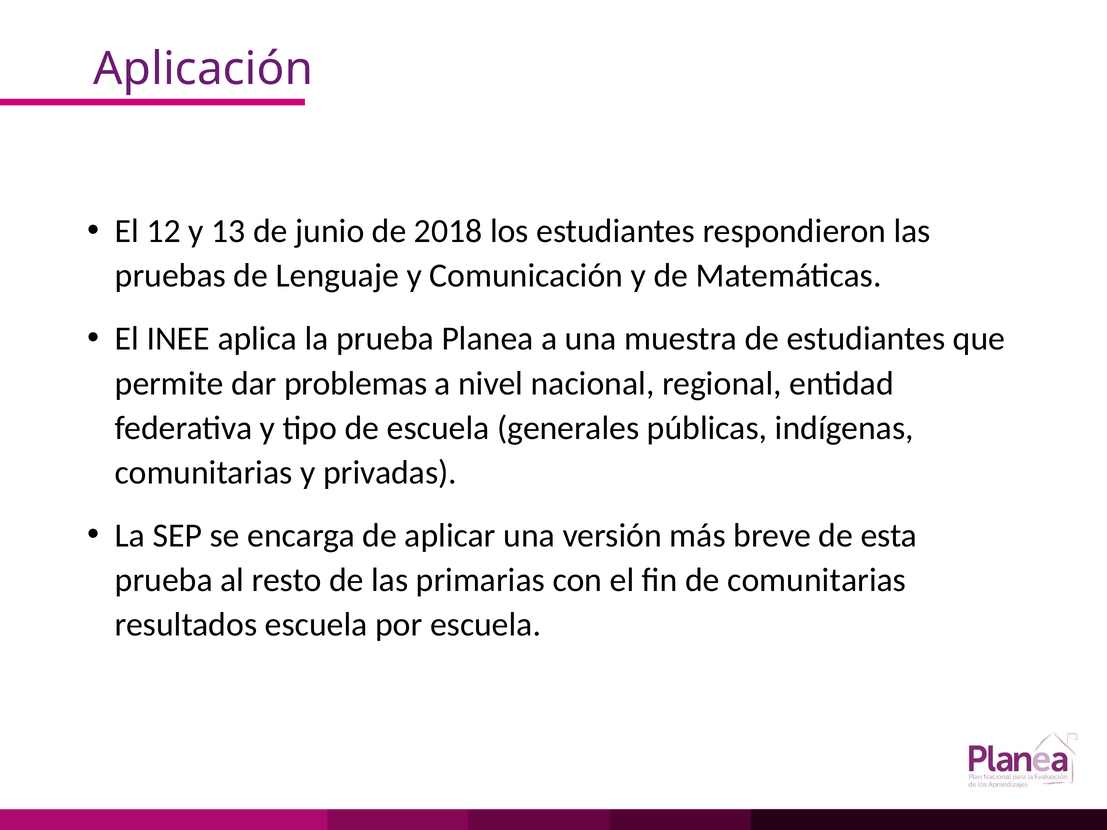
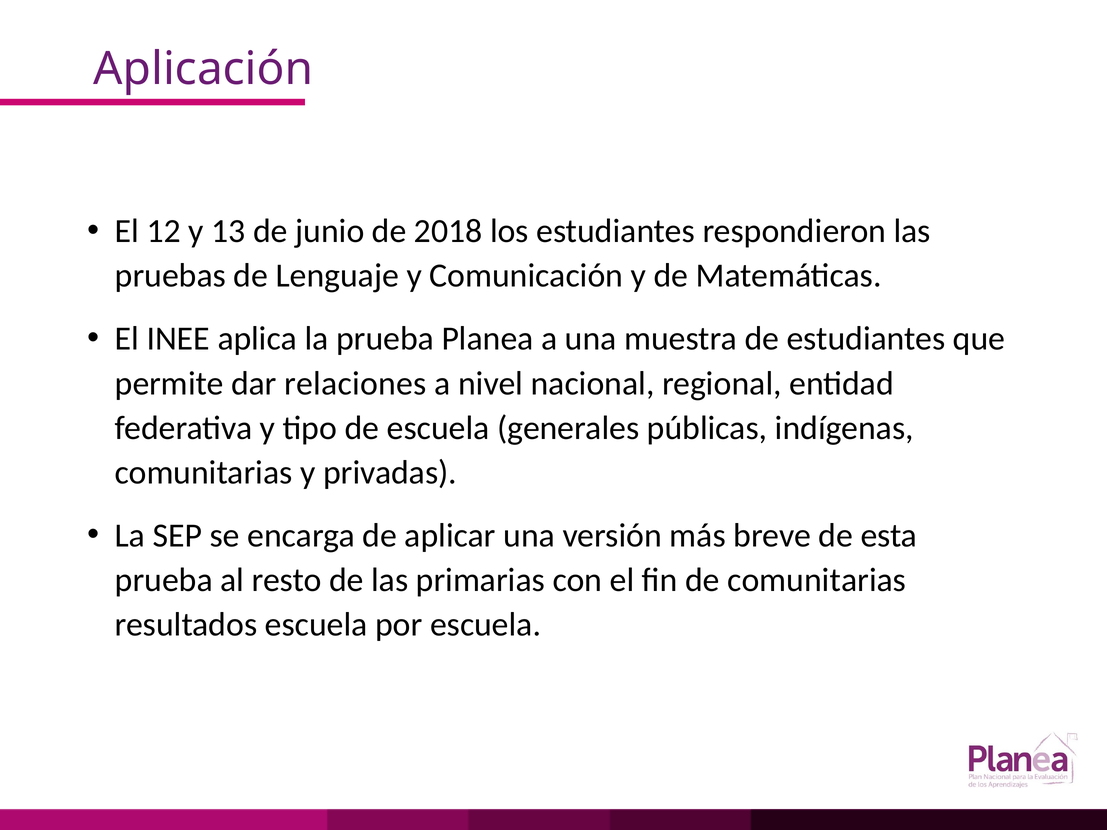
problemas: problemas -> relaciones
